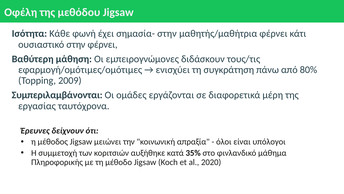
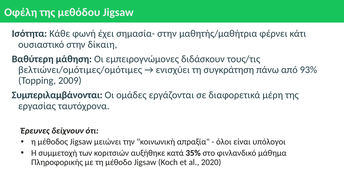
στην φέρνει: φέρνει -> δίκαιη
εφαρμογή/ομότιμες/ομότιμες: εφαρμογή/ομότιμες/ομότιμες -> βελτιώνει/ομότιμες/ομότιμες
80%: 80% -> 93%
